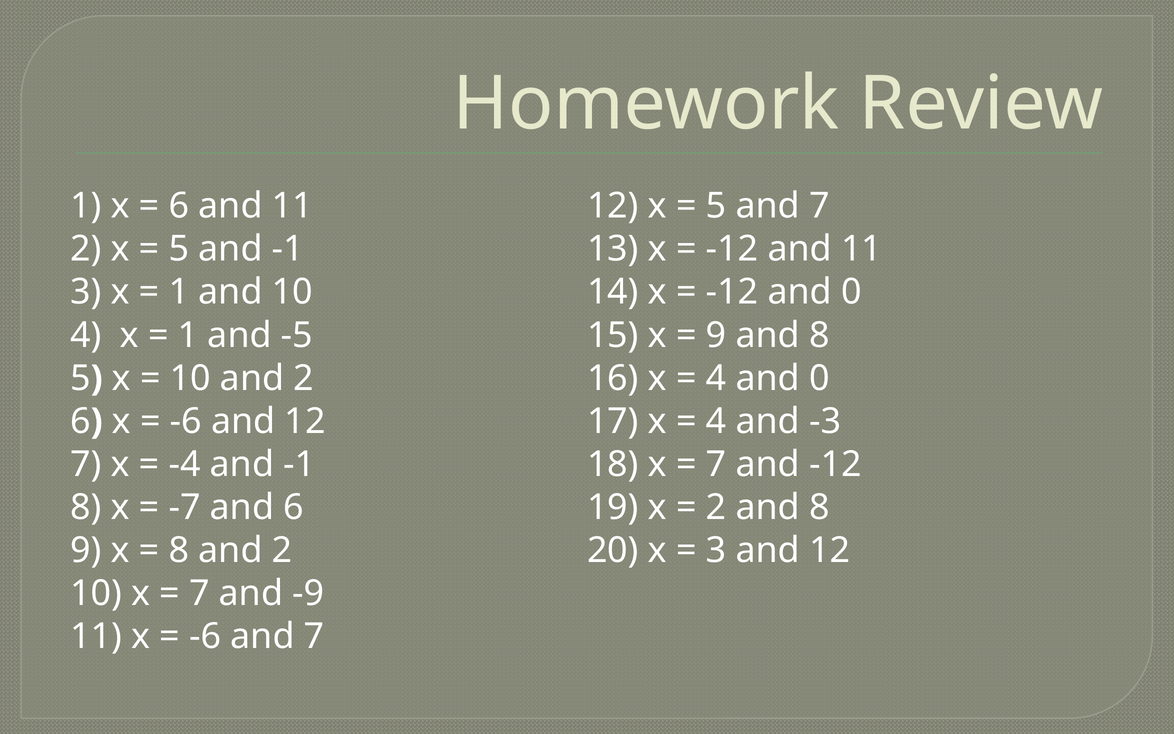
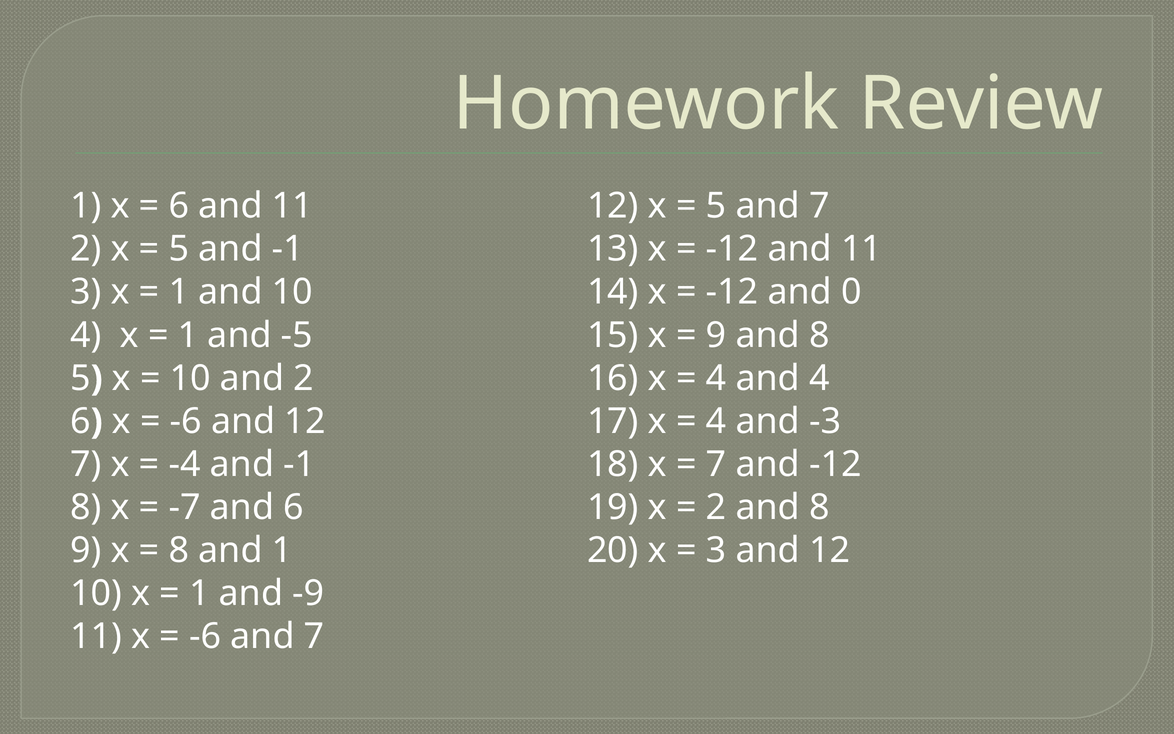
4 and 0: 0 -> 4
8 and 2: 2 -> 1
7 at (199, 593): 7 -> 1
